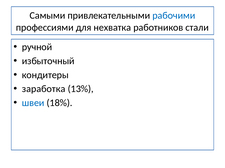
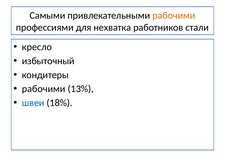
рабочими at (174, 16) colour: blue -> orange
ручной: ручной -> кресло
заработка at (44, 89): заработка -> рабочими
